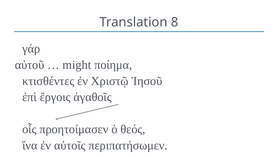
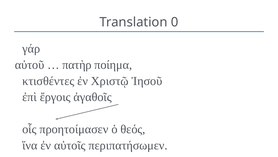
8: 8 -> 0
might: might -> πατὴρ
